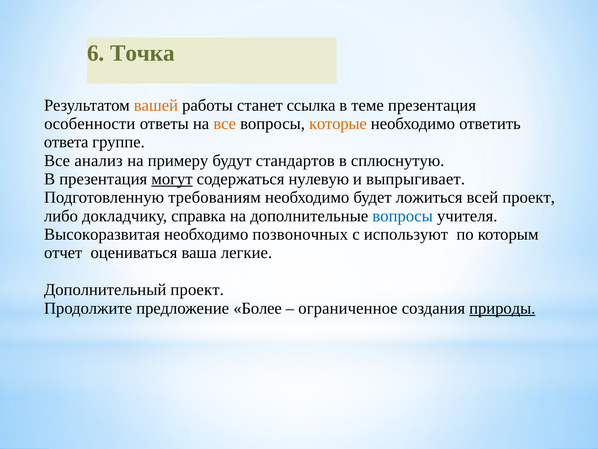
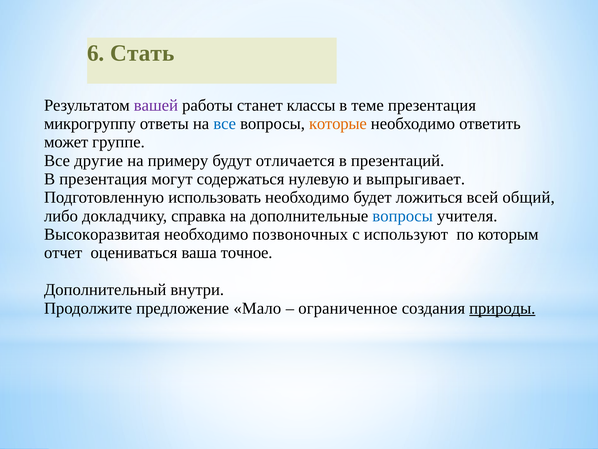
Точка: Точка -> Стать
вашей colour: orange -> purple
ссылка: ссылка -> классы
особенности: особенности -> микрогруппу
все at (225, 124) colour: orange -> blue
ответа: ответа -> может
анализ: анализ -> другие
стандартов: стандартов -> отличается
сплюснутую: сплюснутую -> презентаций
могут underline: present -> none
требованиям: требованиям -> использовать
всей проект: проект -> общий
легкие: легкие -> точное
Дополнительный проект: проект -> внутри
Более: Более -> Мало
